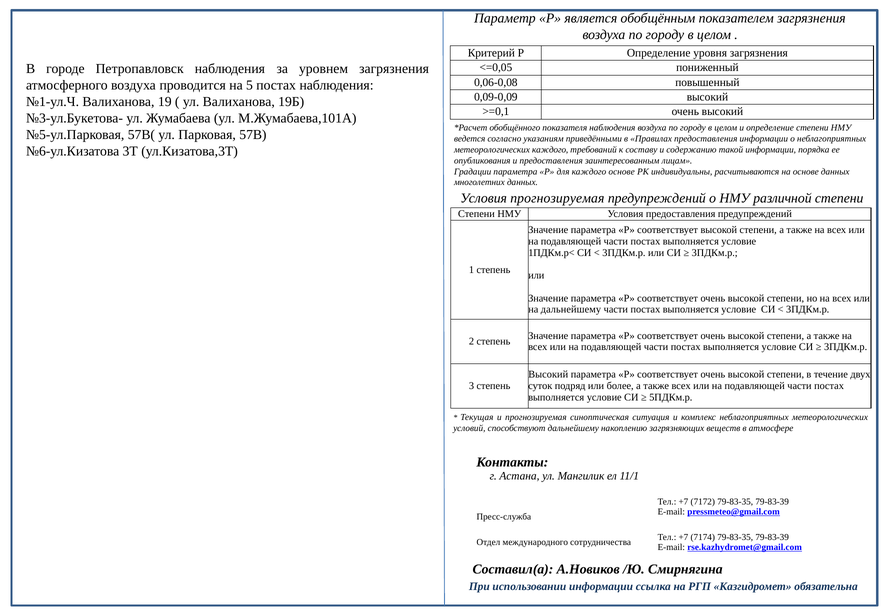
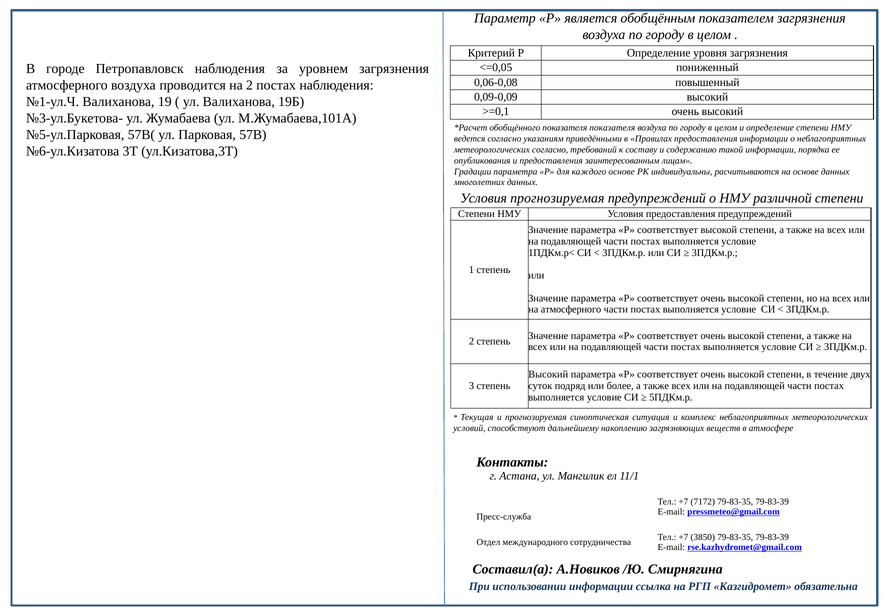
на 5: 5 -> 2
показателя наблюдения: наблюдения -> показателя
метеорологических каждого: каждого -> согласно
на дальнейшему: дальнейшему -> атмосферного
7174: 7174 -> 3850
